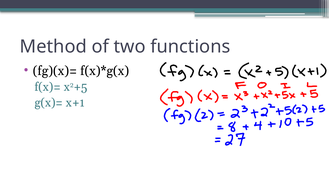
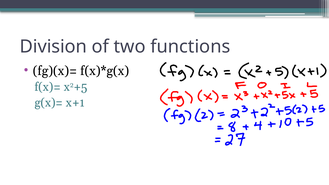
Method: Method -> Division
